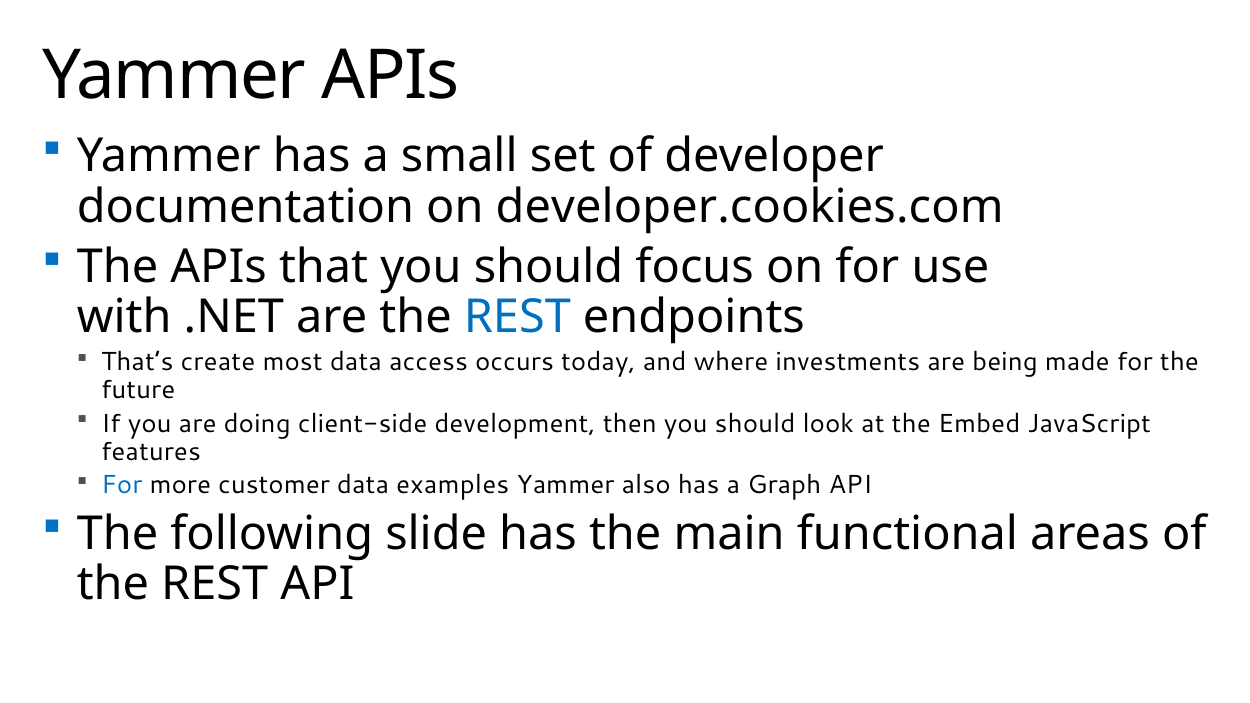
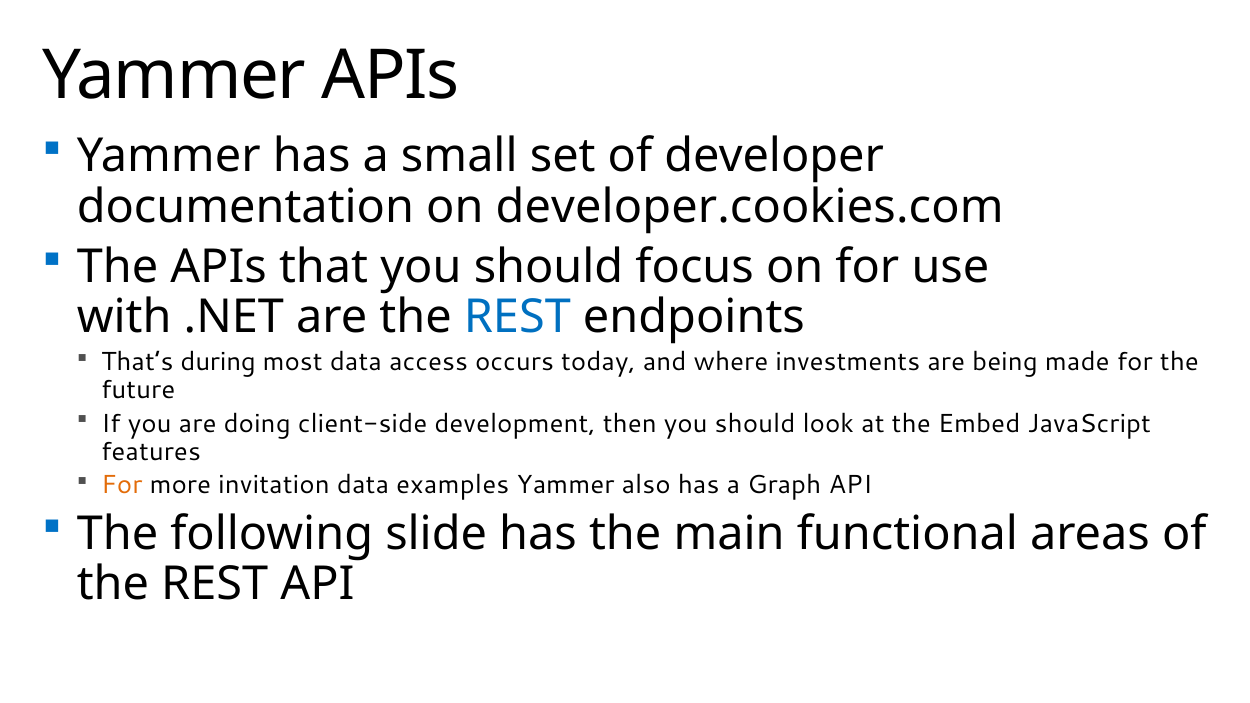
create: create -> during
For at (122, 485) colour: blue -> orange
customer: customer -> invitation
